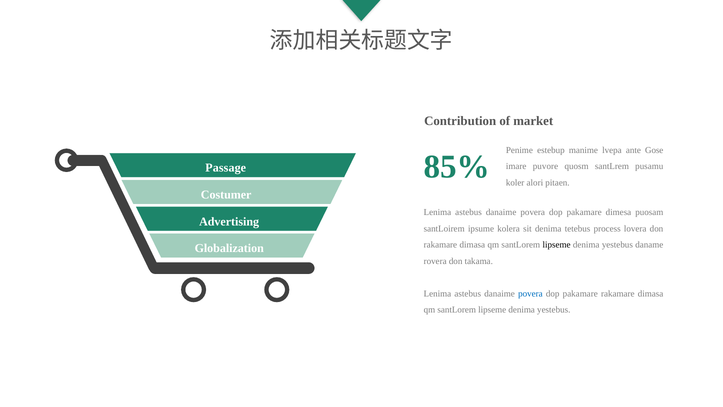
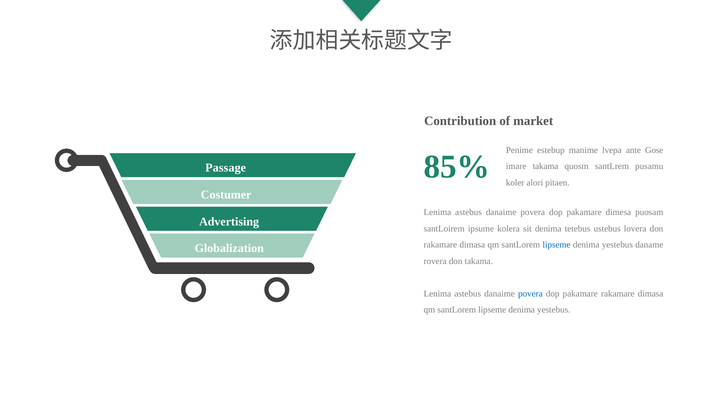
imare puvore: puvore -> takama
process: process -> ustebus
lipseme at (557, 245) colour: black -> blue
